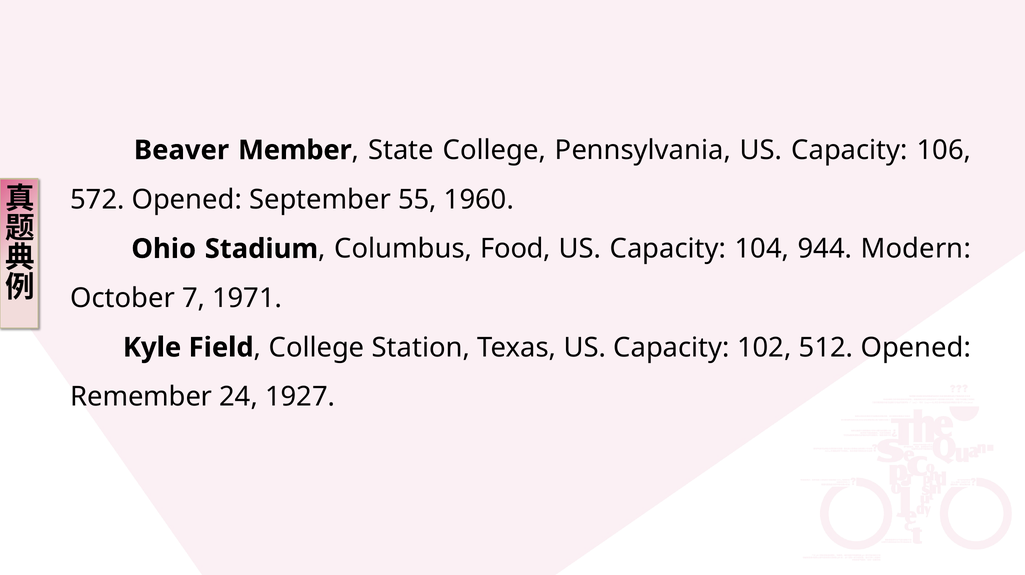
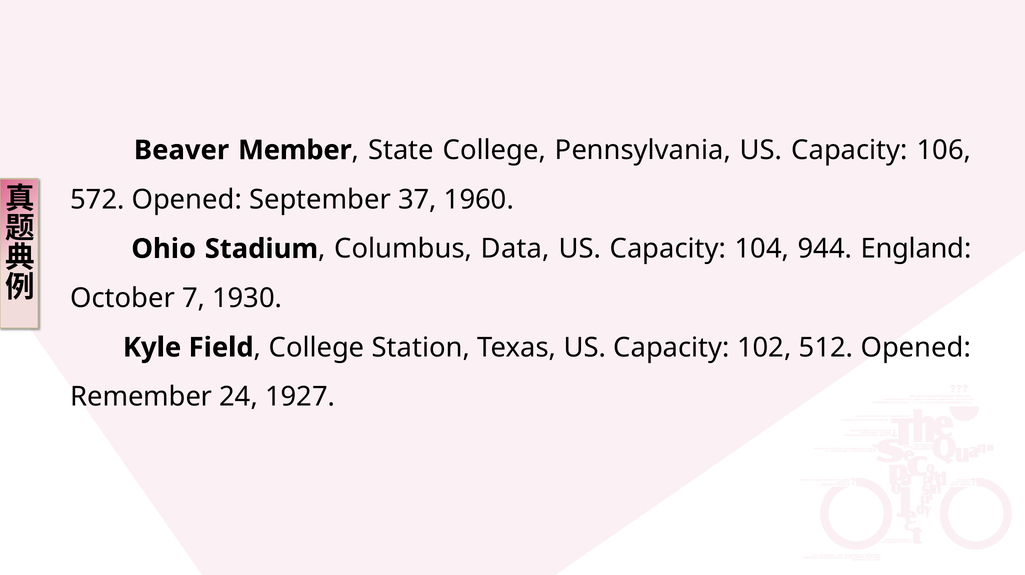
55: 55 -> 37
Food: Food -> Data
Modern: Modern -> England
1971: 1971 -> 1930
